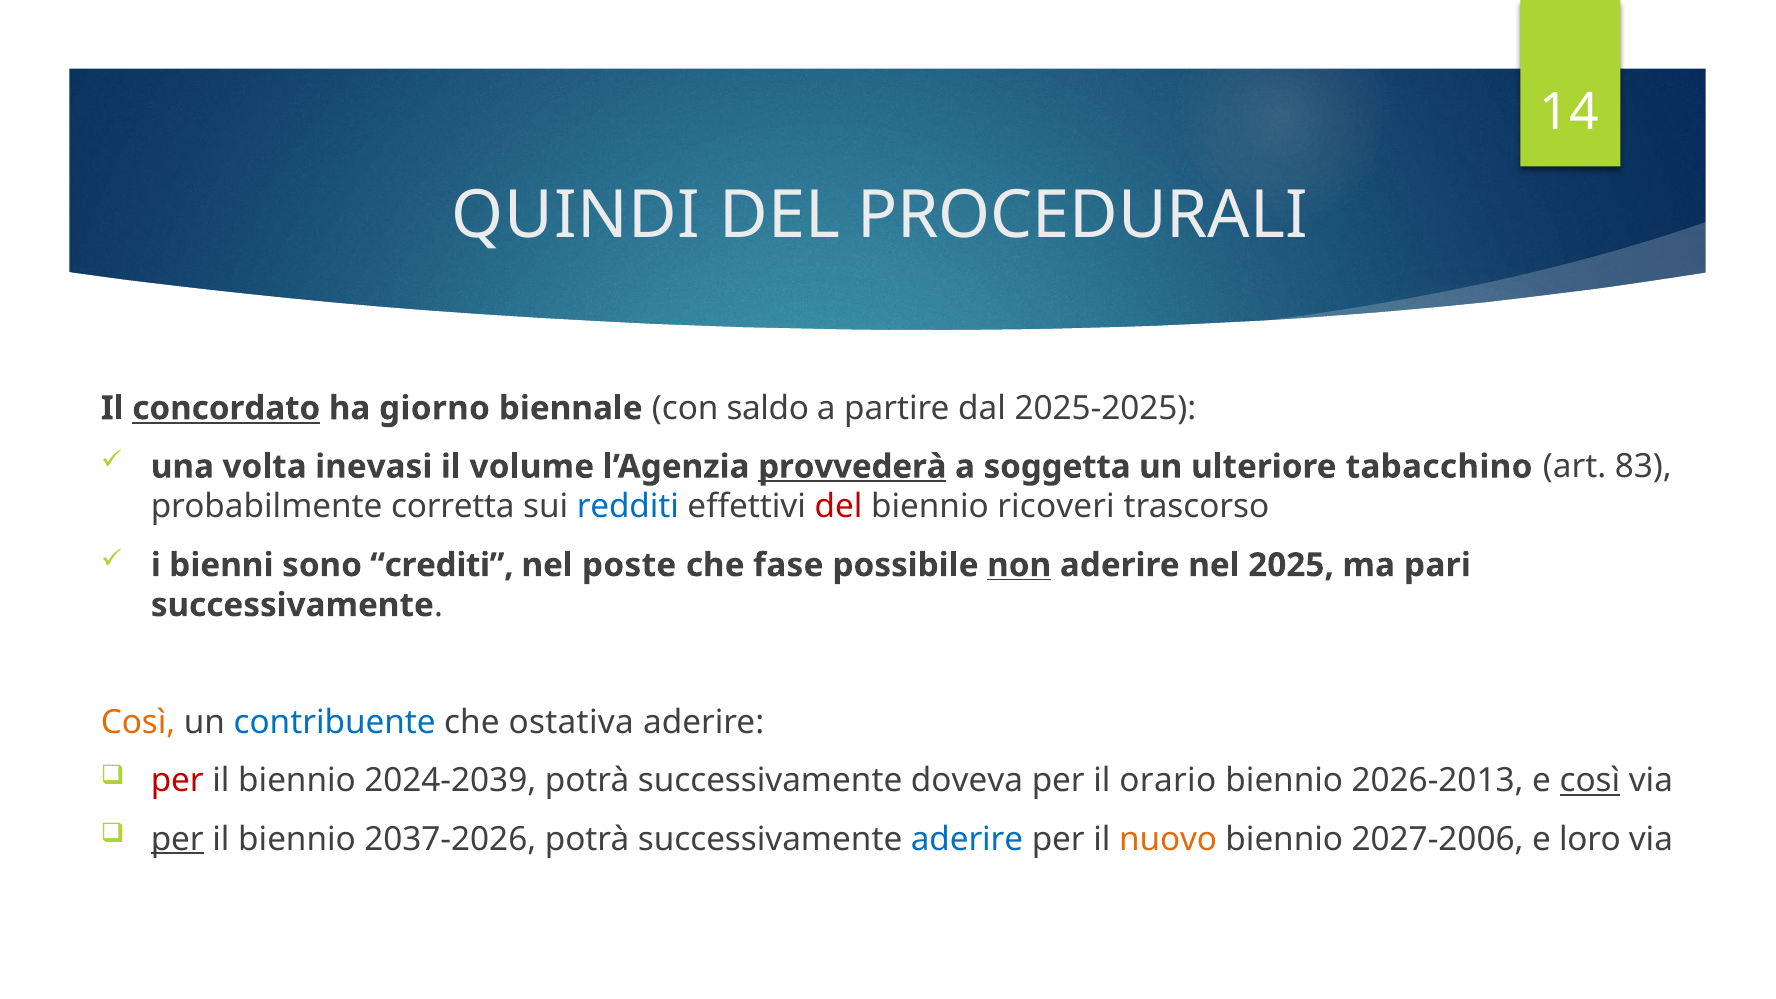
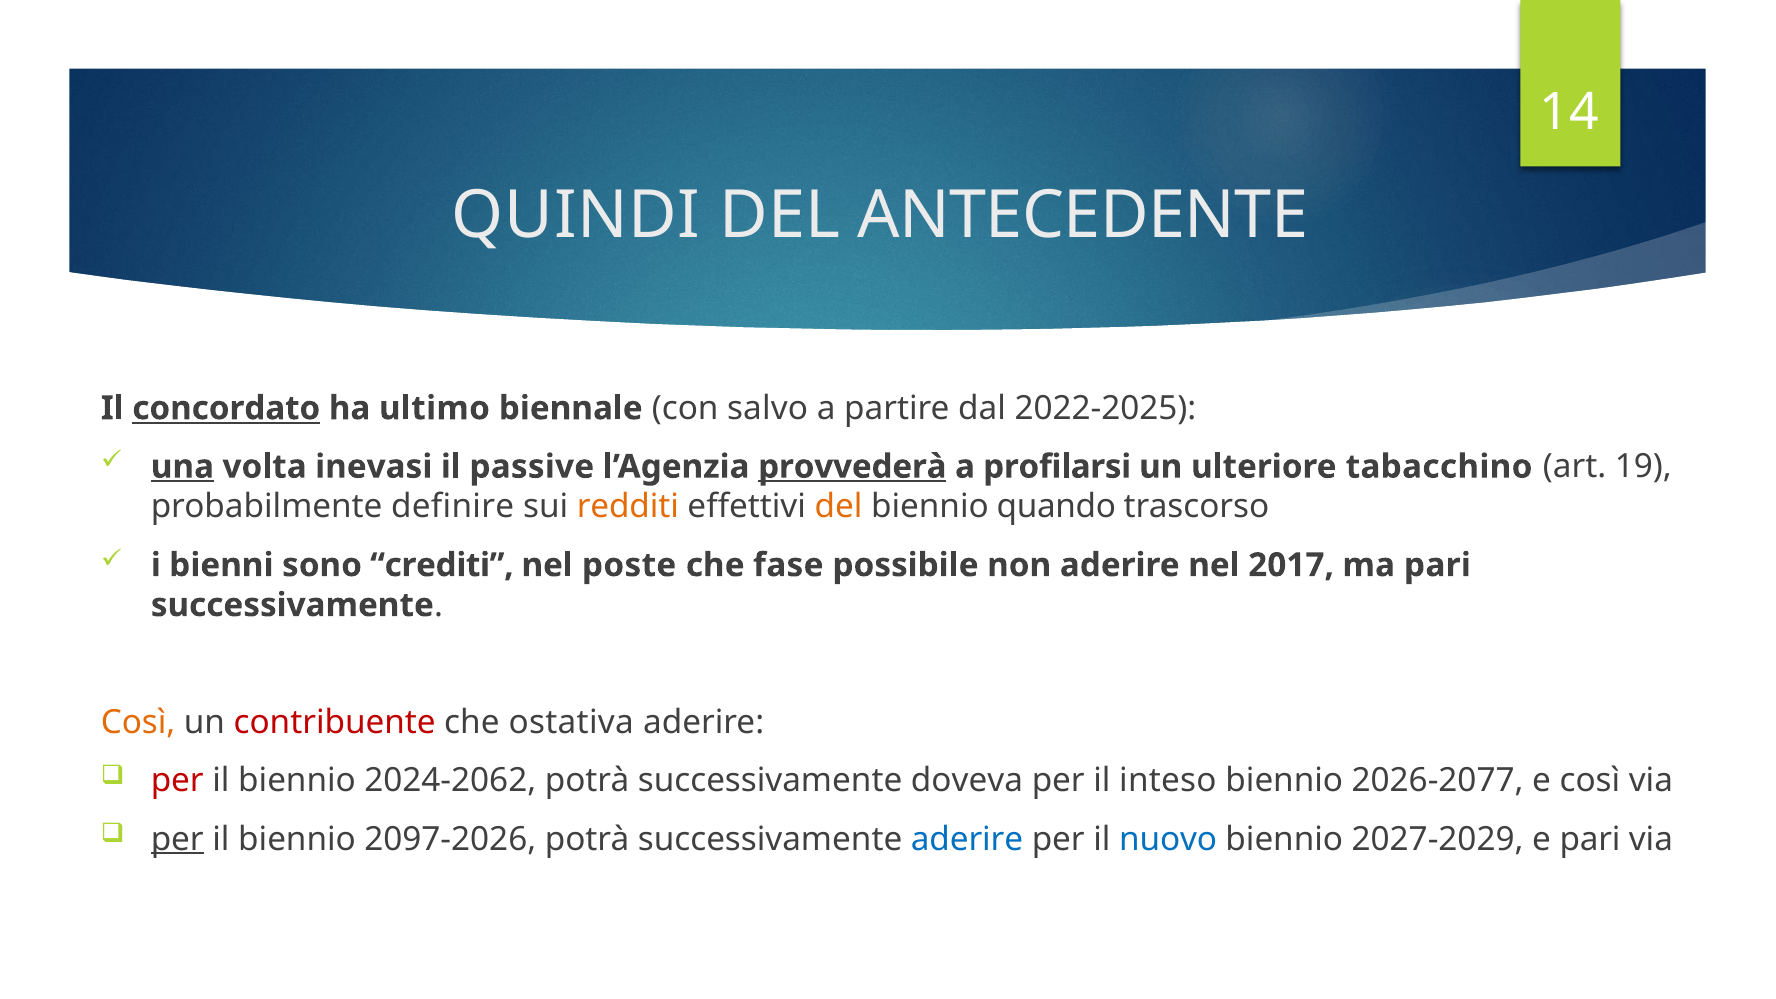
PROCEDURALI: PROCEDURALI -> ANTECEDENTE
giorno: giorno -> ultimo
saldo: saldo -> salvo
2025-2025: 2025-2025 -> 2022-2025
una underline: none -> present
volume: volume -> passive
soggetta: soggetta -> profilarsi
83: 83 -> 19
corretta: corretta -> definire
redditi colour: blue -> orange
del at (839, 507) colour: red -> orange
ricoveri: ricoveri -> quando
non underline: present -> none
2025: 2025 -> 2017
contribuente colour: blue -> red
2024-2039: 2024-2039 -> 2024-2062
orario: orario -> inteso
2026-2013: 2026-2013 -> 2026-2077
così at (1590, 781) underline: present -> none
2037-2026: 2037-2026 -> 2097-2026
nuovo colour: orange -> blue
2027-2006: 2027-2006 -> 2027-2029
e loro: loro -> pari
